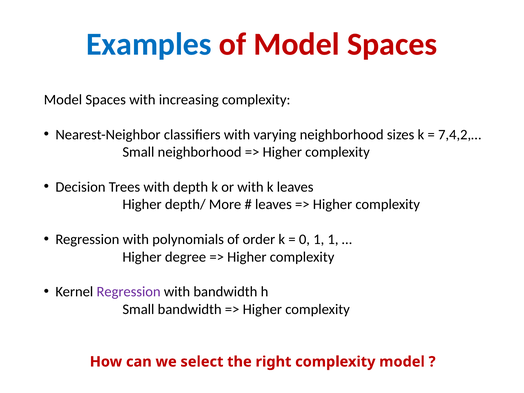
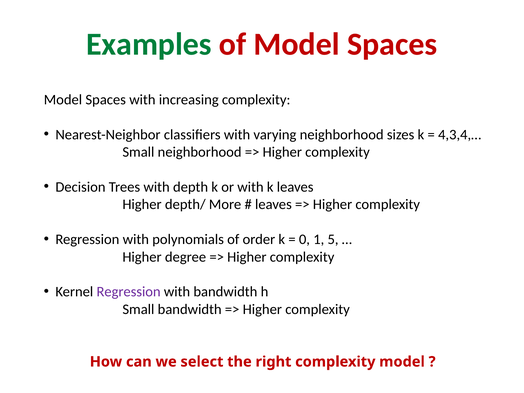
Examples colour: blue -> green
7,4,2,…: 7,4,2,… -> 4,3,4,…
1 1: 1 -> 5
